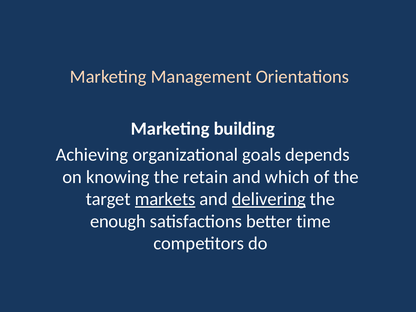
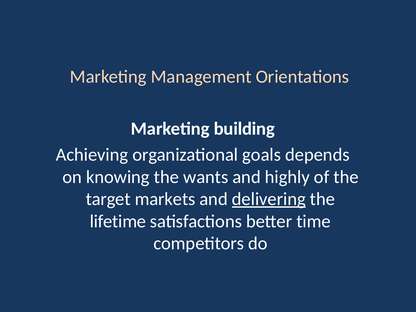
retain: retain -> wants
which: which -> highly
markets underline: present -> none
enough: enough -> lifetime
